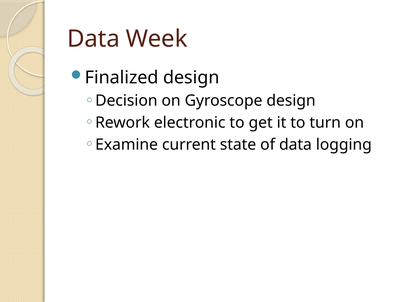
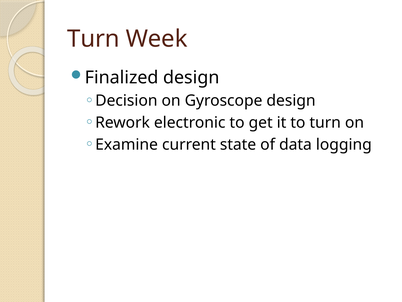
Data at (93, 39): Data -> Turn
